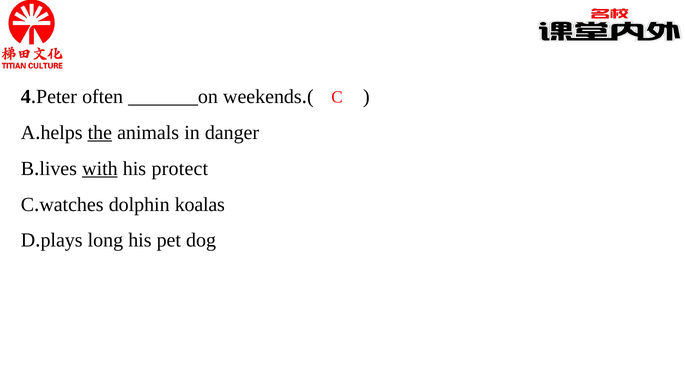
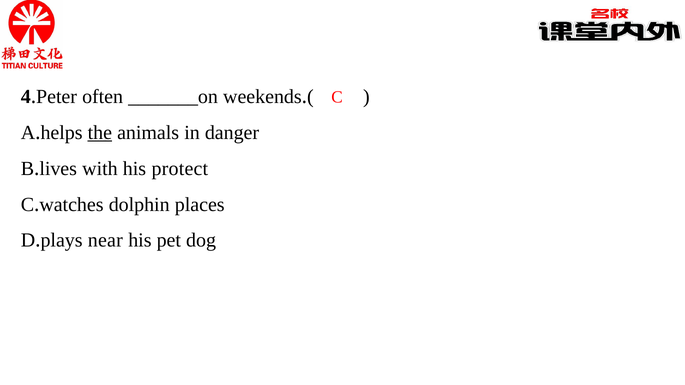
with underline: present -> none
koalas: koalas -> places
long: long -> near
